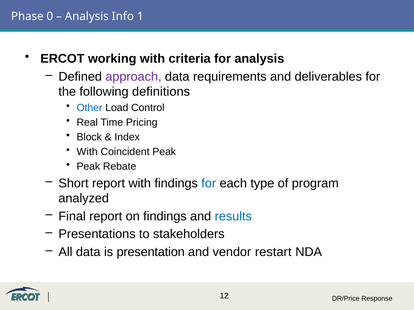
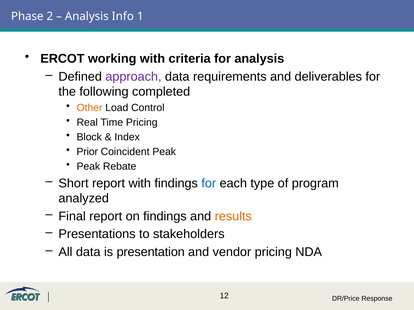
0: 0 -> 2
definitions: definitions -> completed
Other colour: blue -> orange
With at (87, 152): With -> Prior
results colour: blue -> orange
vendor restart: restart -> pricing
